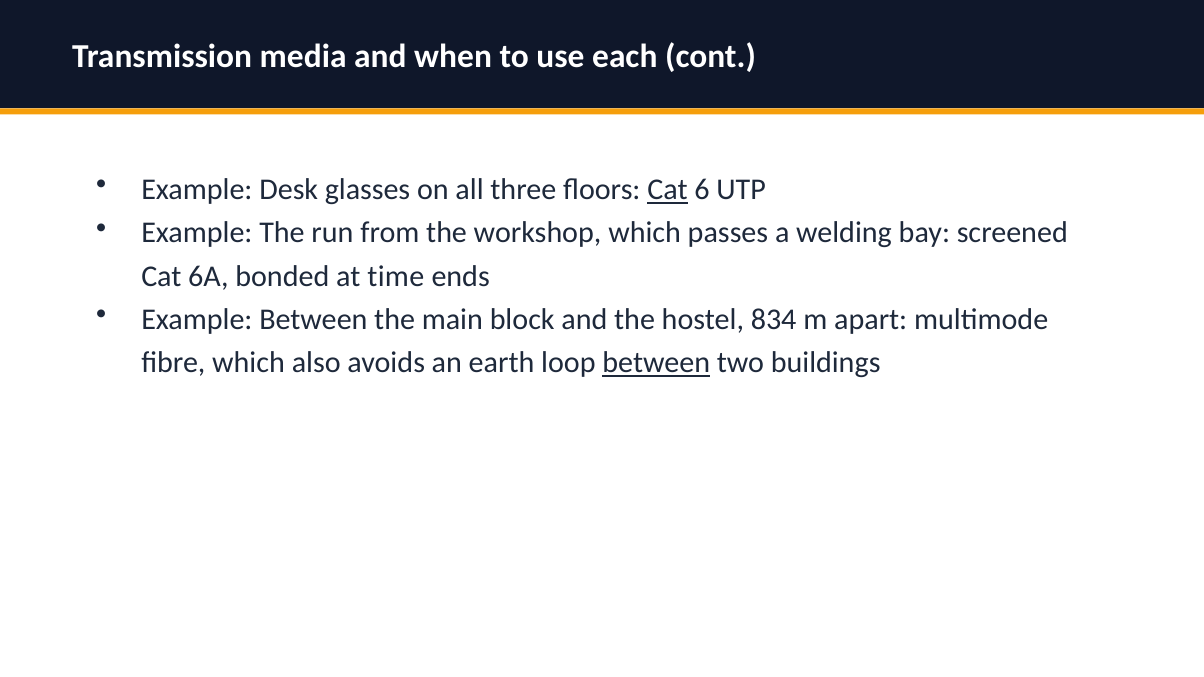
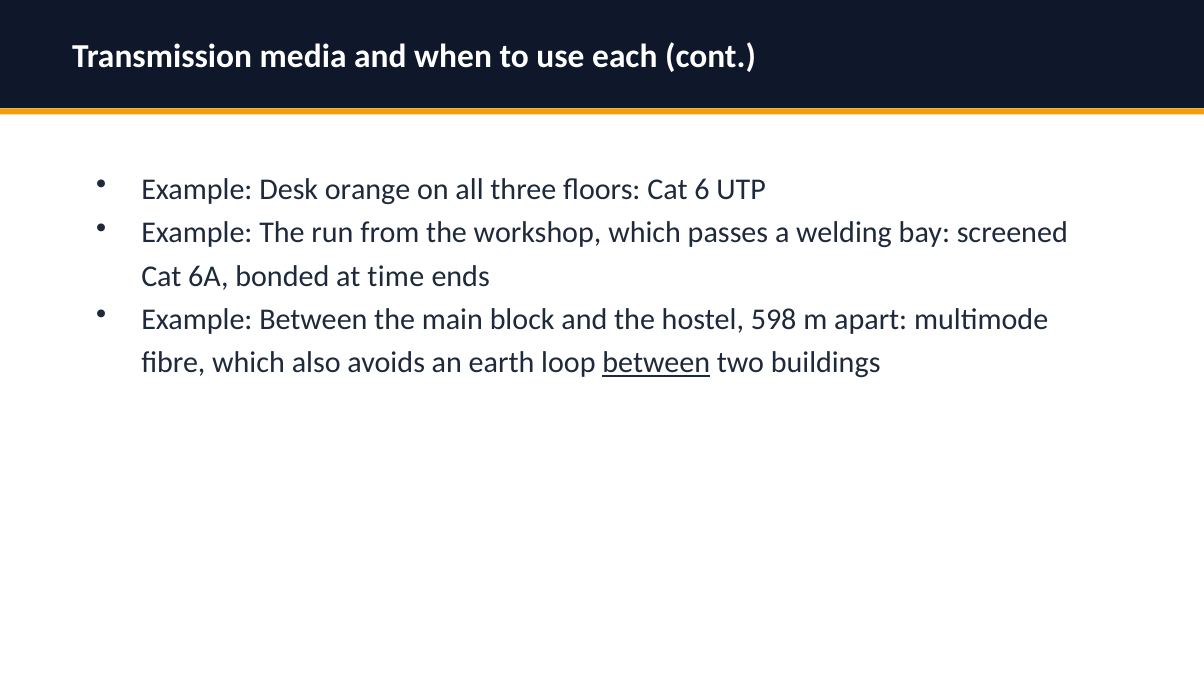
glasses: glasses -> orange
Cat at (668, 190) underline: present -> none
834: 834 -> 598
